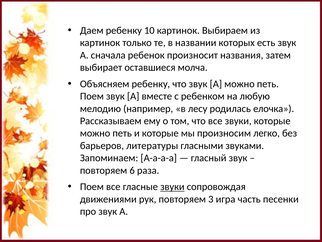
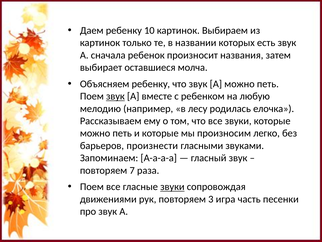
звук at (115, 96) underline: none -> present
литературы: литературы -> произнести
6: 6 -> 7
